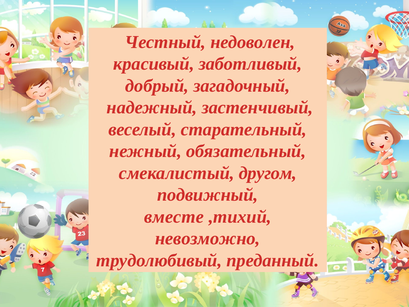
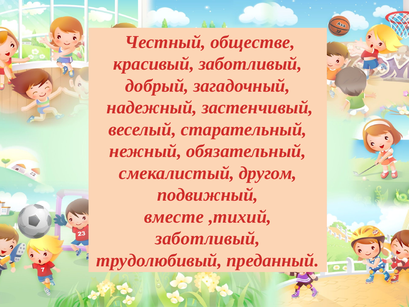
недоволен: недоволен -> обществе
невозможно at (208, 238): невозможно -> заботливый
